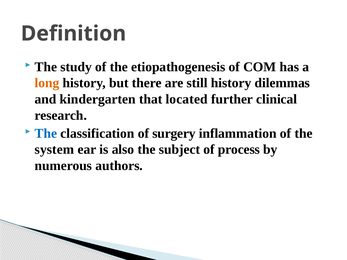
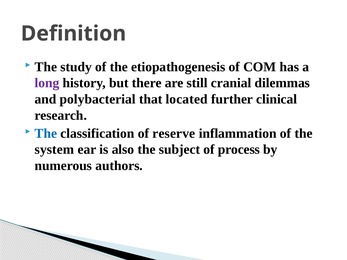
long colour: orange -> purple
still history: history -> cranial
kindergarten: kindergarten -> polybacterial
surgery: surgery -> reserve
